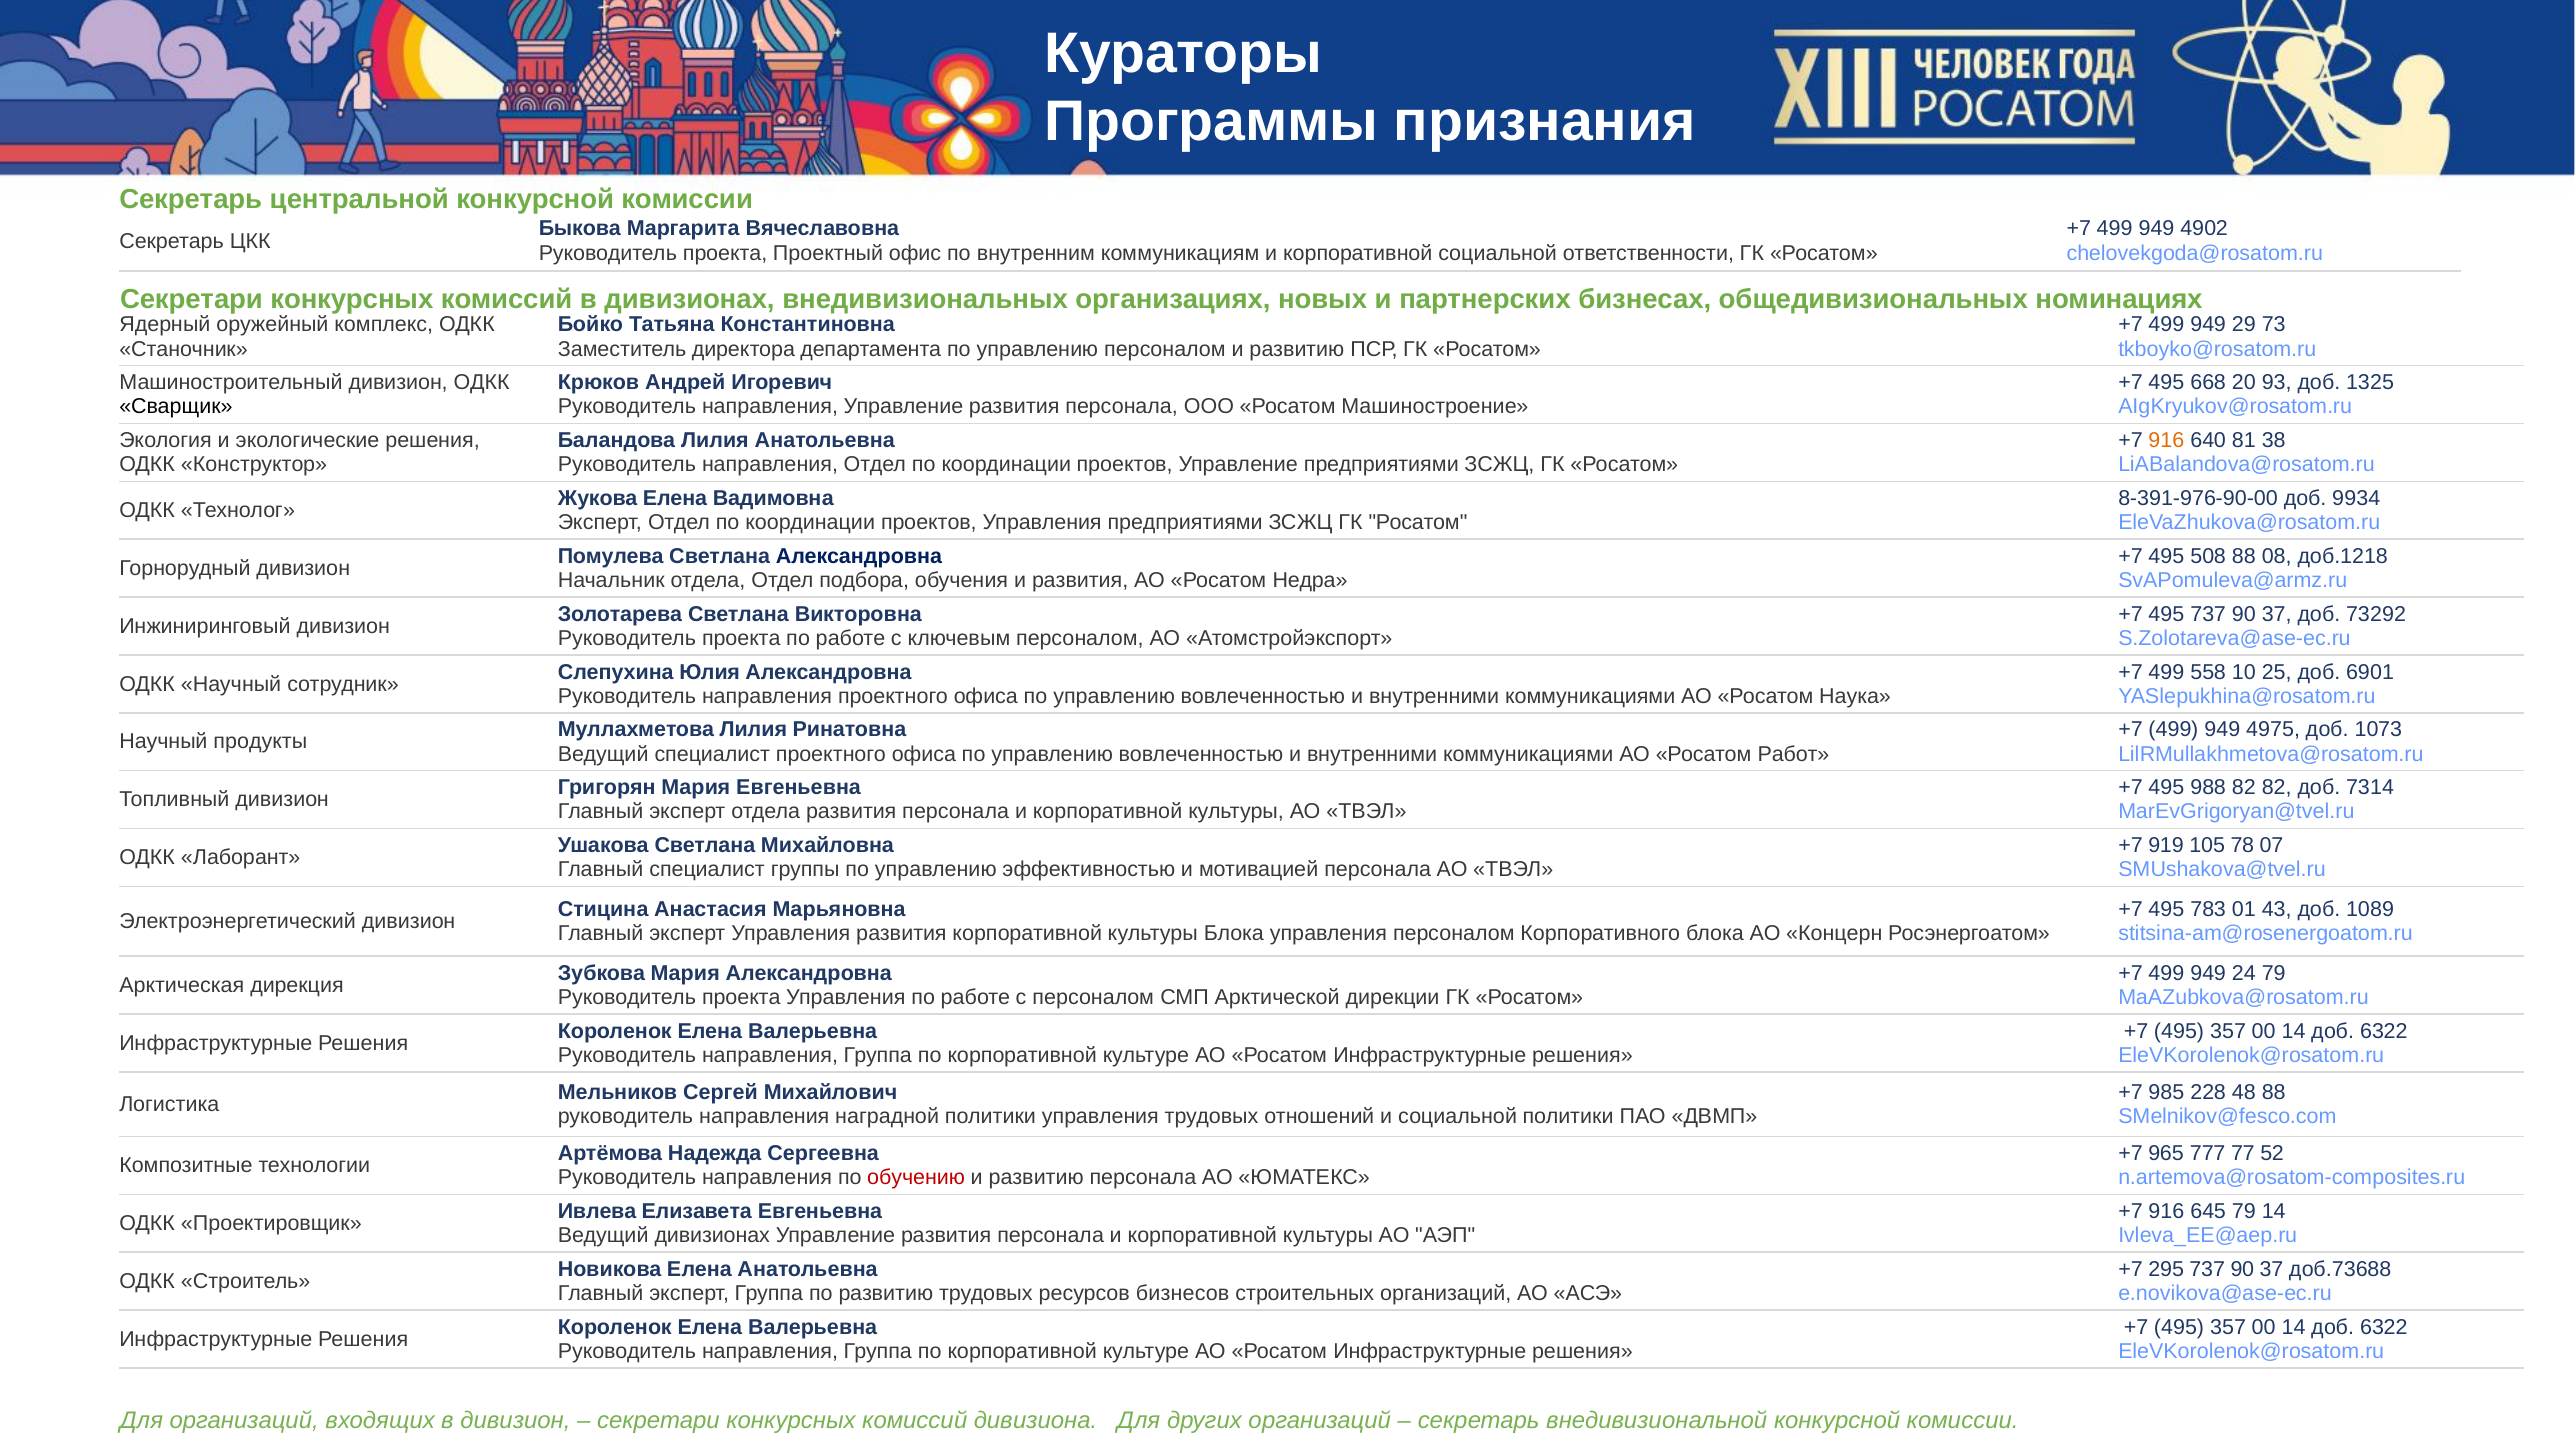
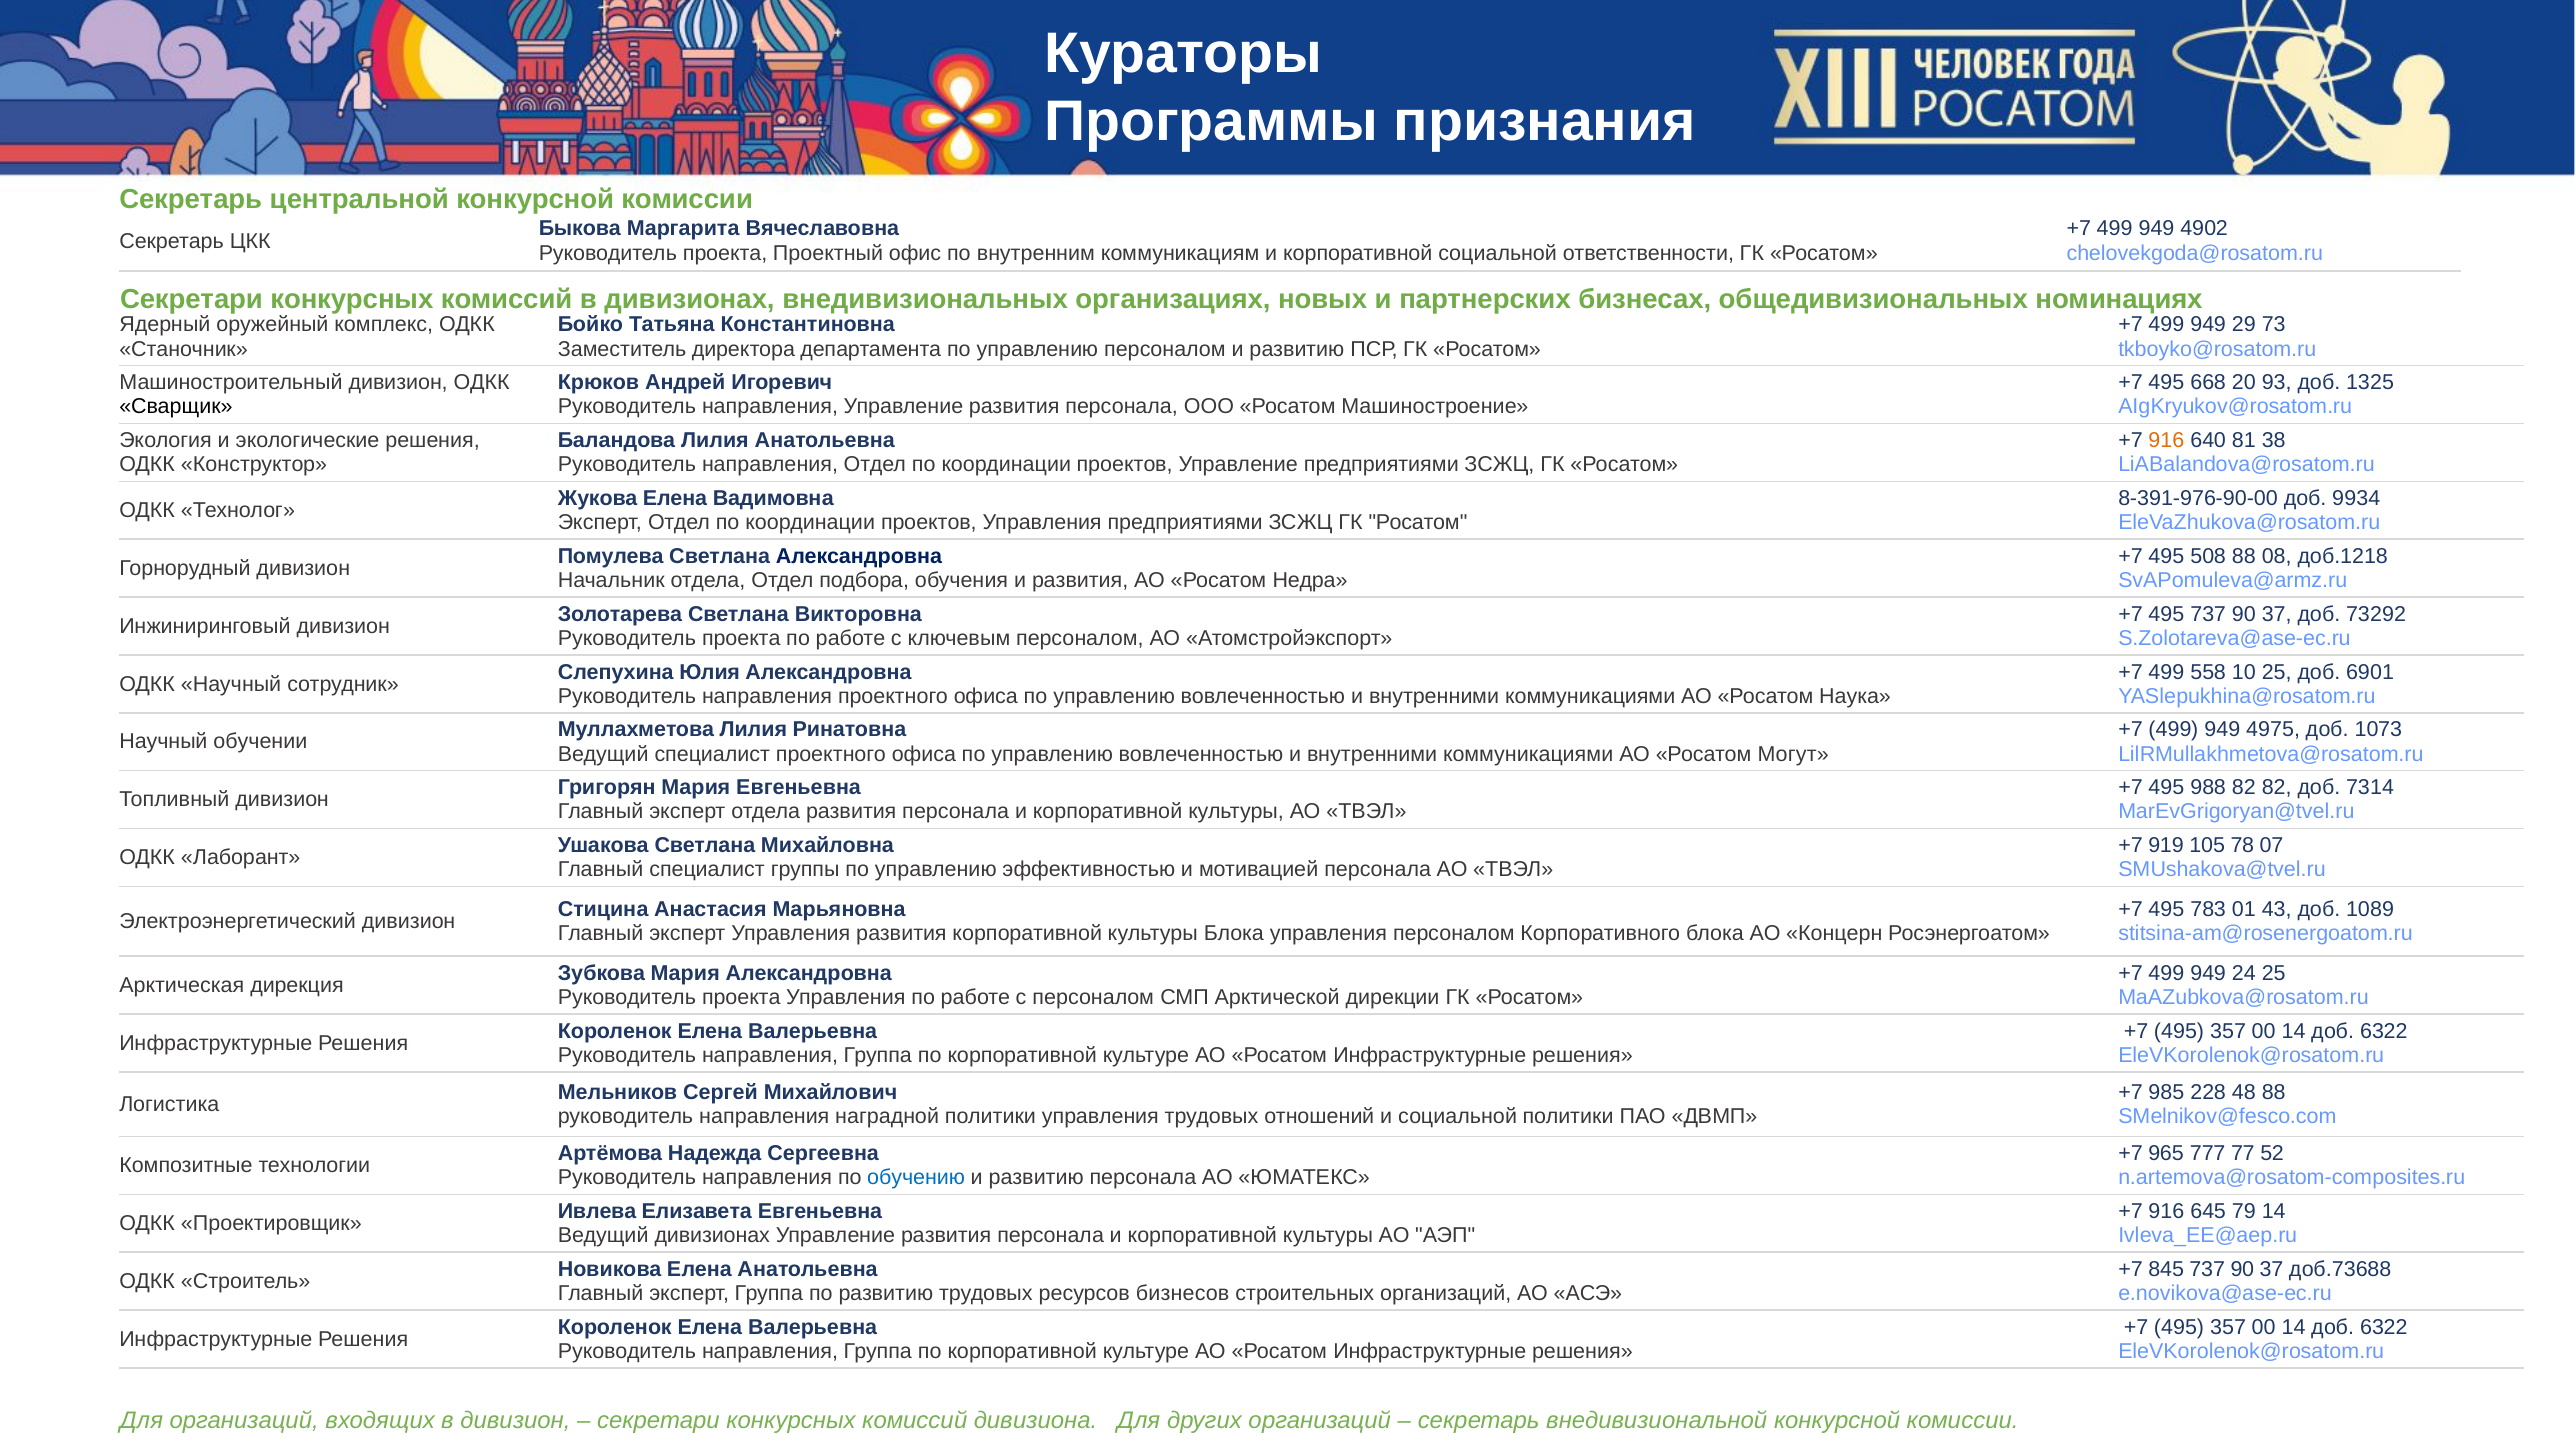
продукты: продукты -> обучении
Работ: Работ -> Могут
24 79: 79 -> 25
обучению colour: red -> blue
295: 295 -> 845
